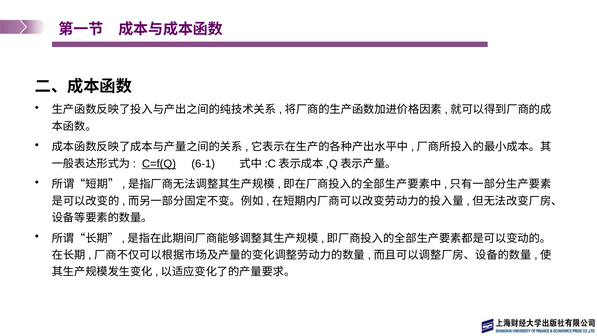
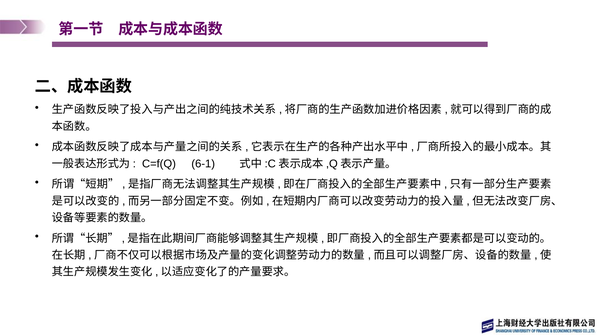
C=f(Q underline: present -> none
